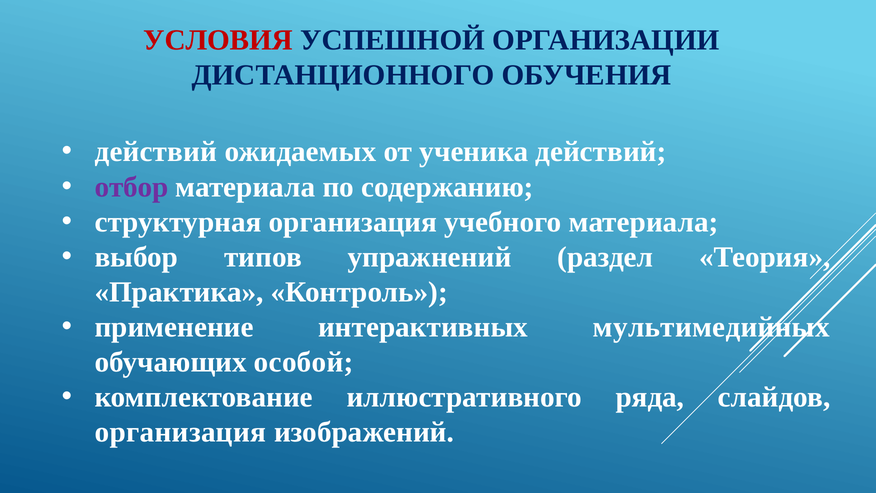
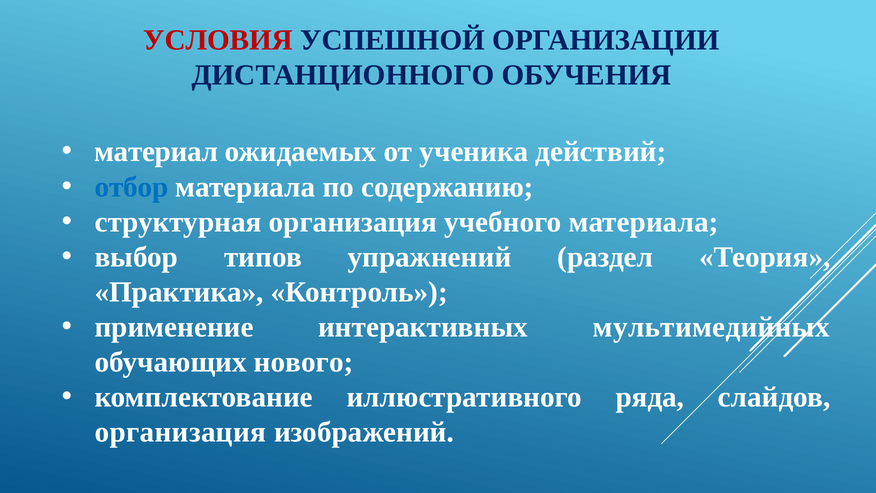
действий at (156, 152): действий -> материал
отбор colour: purple -> blue
особой: особой -> нового
